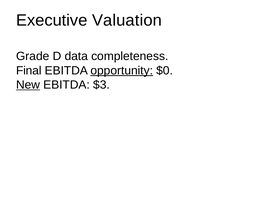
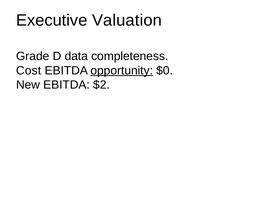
Final: Final -> Cost
New underline: present -> none
$3: $3 -> $2
